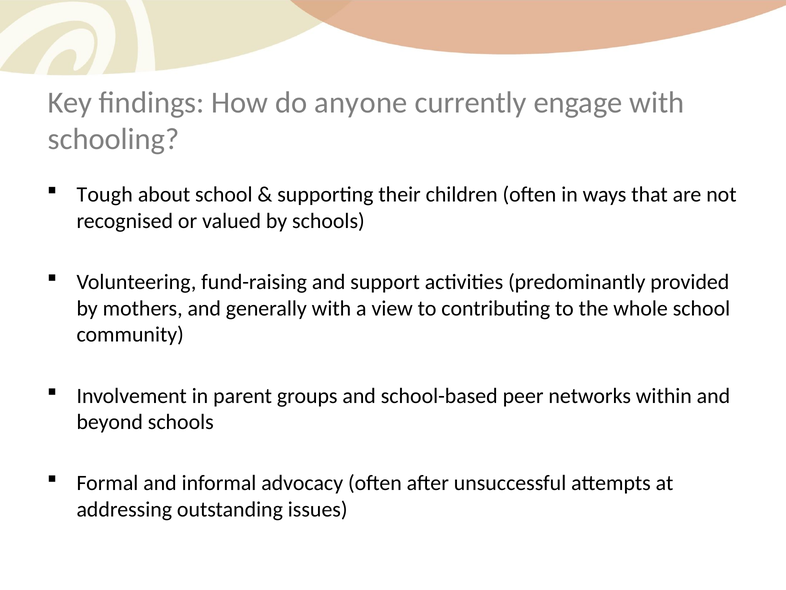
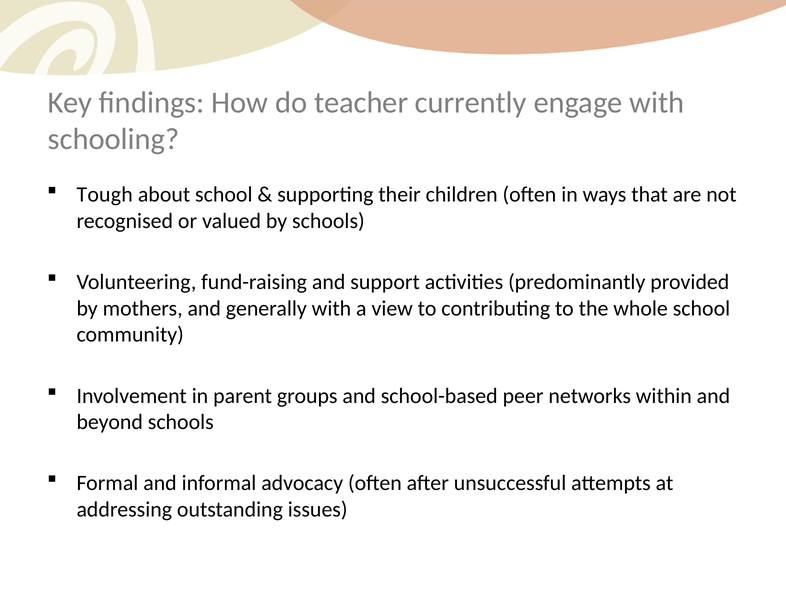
anyone: anyone -> teacher
